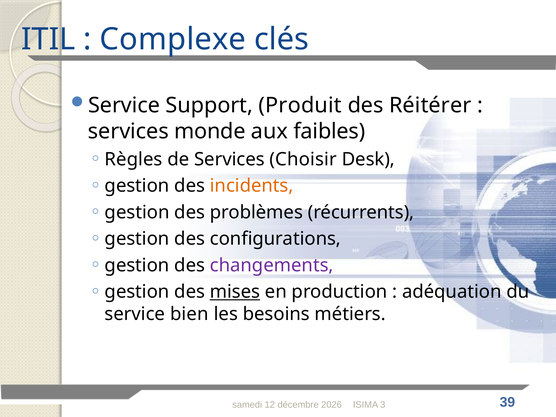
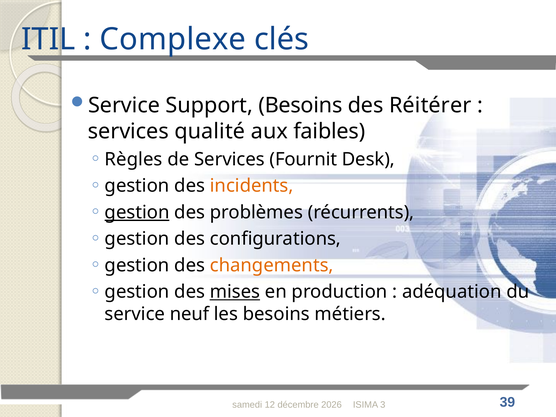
Support Produit: Produit -> Besoins
monde: monde -> qualité
Choisir: Choisir -> Fournit
gestion at (137, 212) underline: none -> present
changements colour: purple -> orange
bien: bien -> neuf
